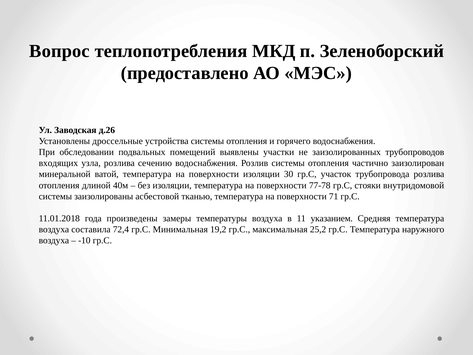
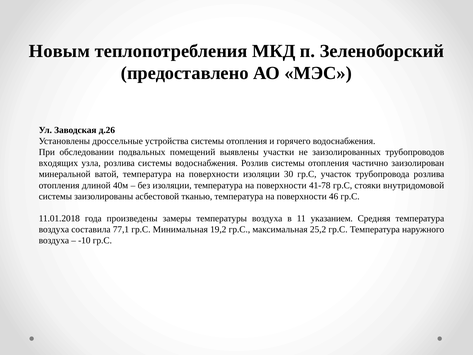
Вопрос: Вопрос -> Новым
розлива сечению: сечению -> системы
77-78: 77-78 -> 41-78
71: 71 -> 46
72,4: 72,4 -> 77,1
